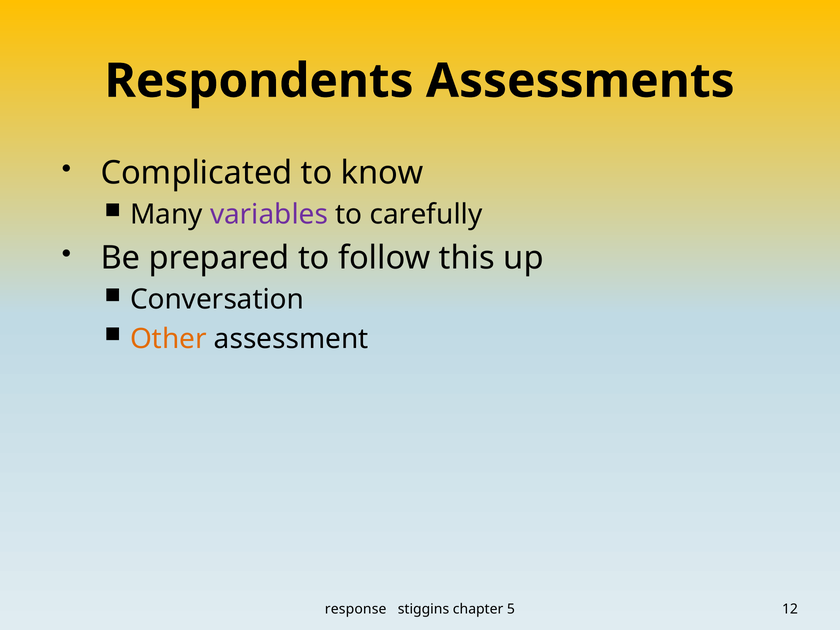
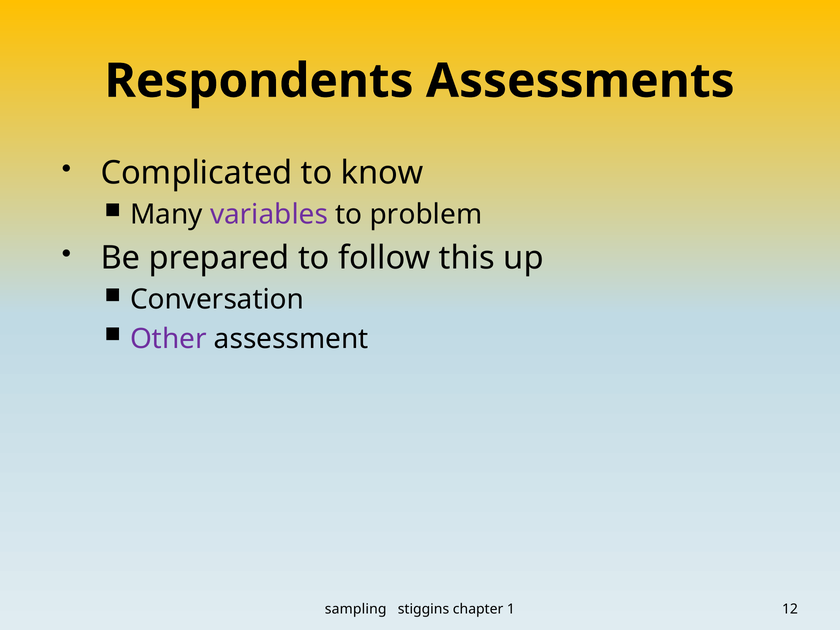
carefully: carefully -> problem
Other colour: orange -> purple
response: response -> sampling
5: 5 -> 1
